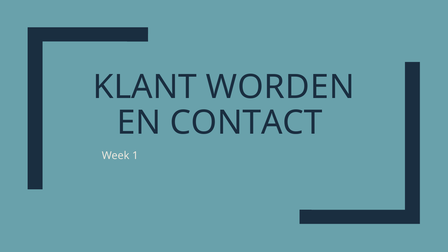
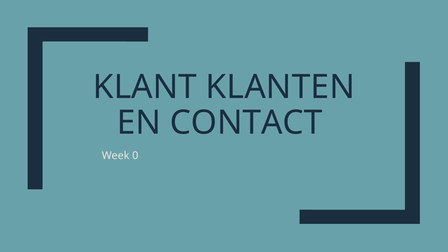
WORDEN: WORDEN -> KLANTEN
1: 1 -> 0
